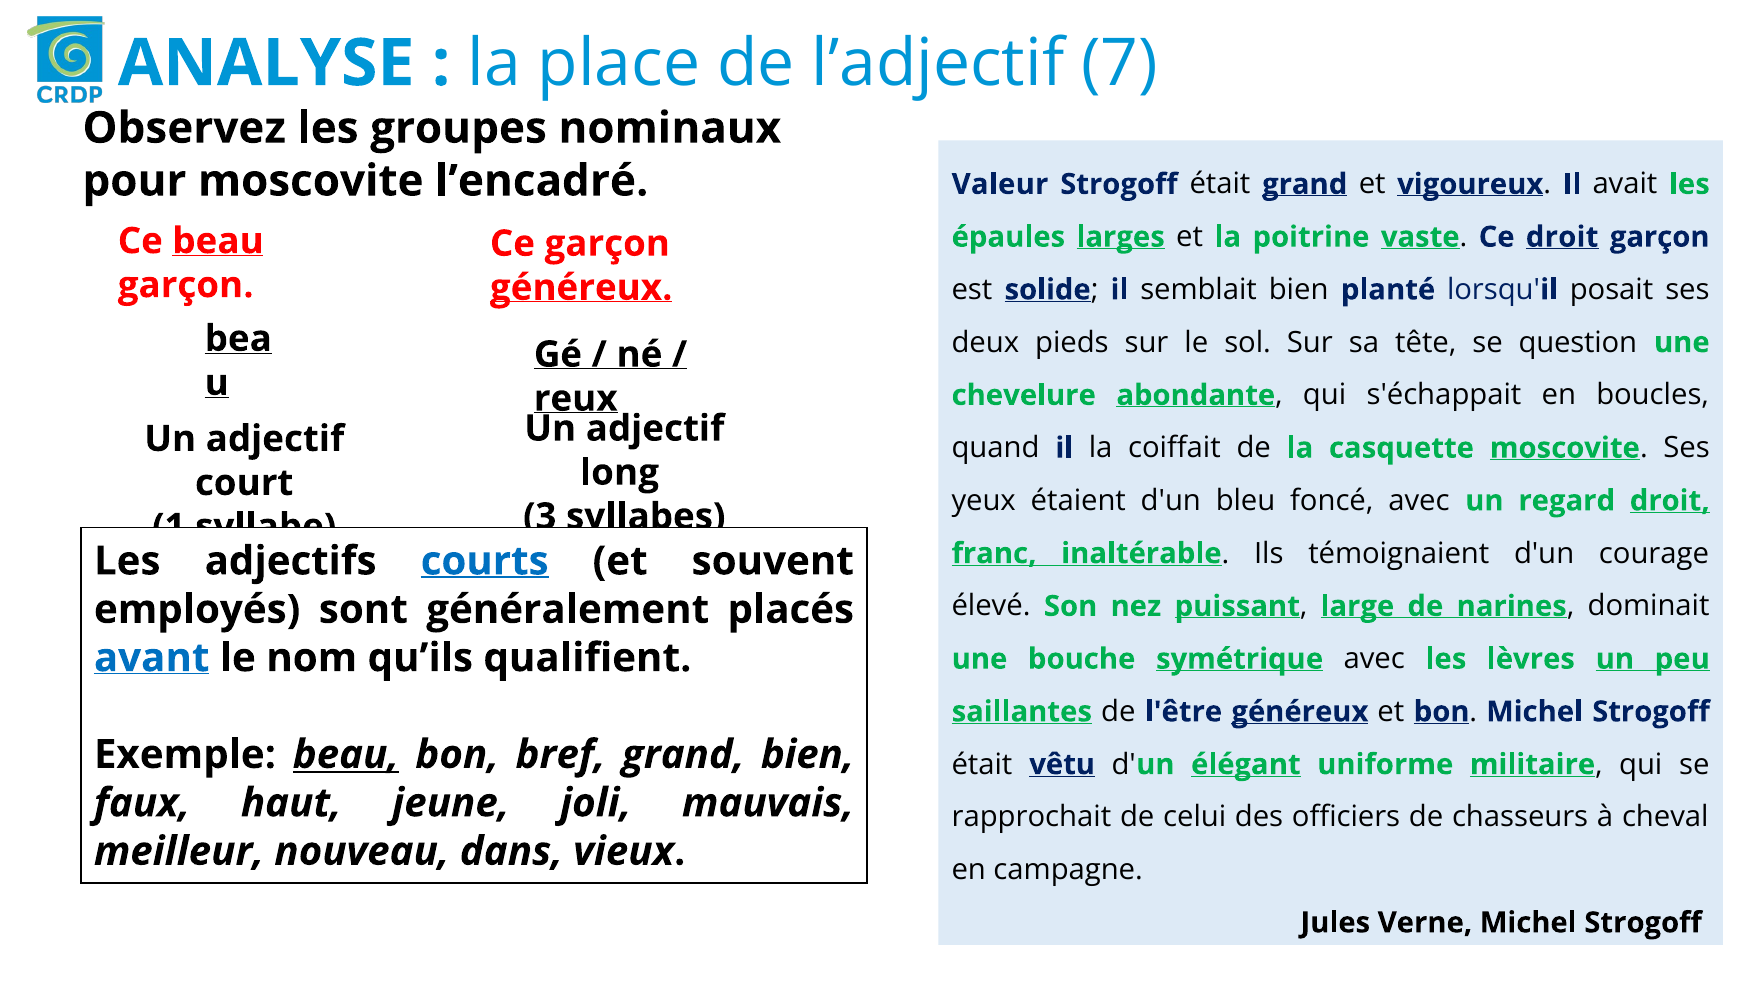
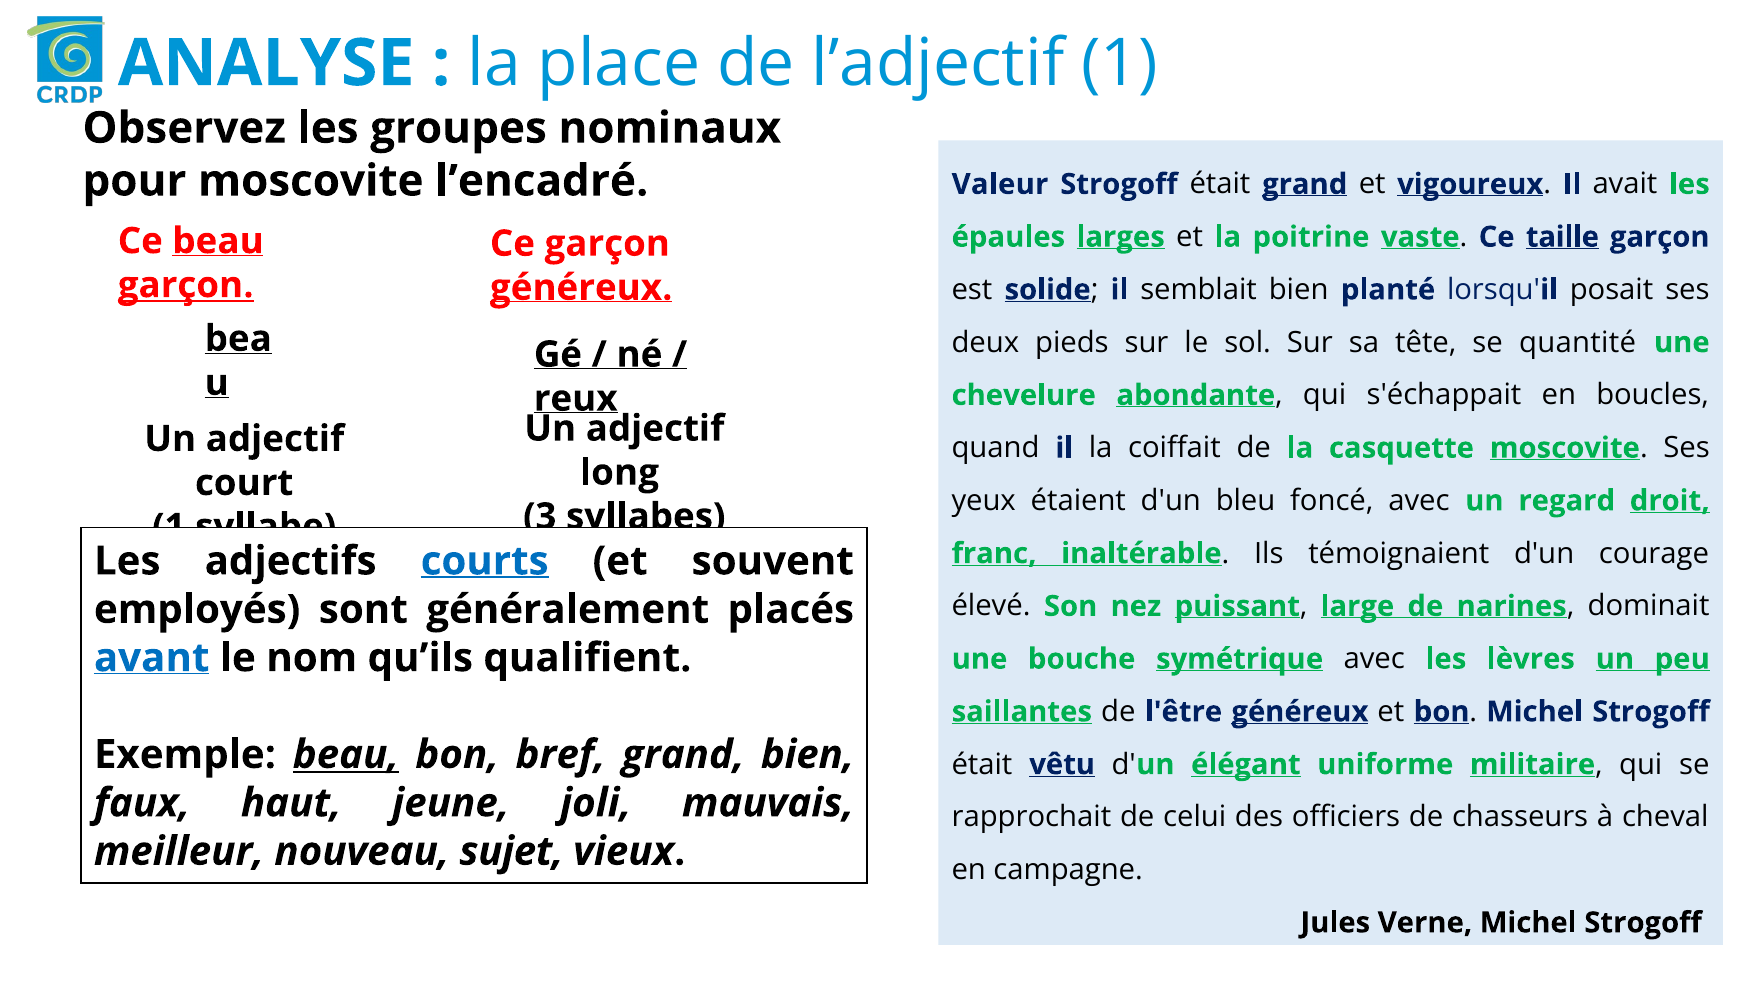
l’adjectif 7: 7 -> 1
Ce droit: droit -> taille
garçon at (186, 285) underline: none -> present
question: question -> quantité
dans: dans -> sujet
